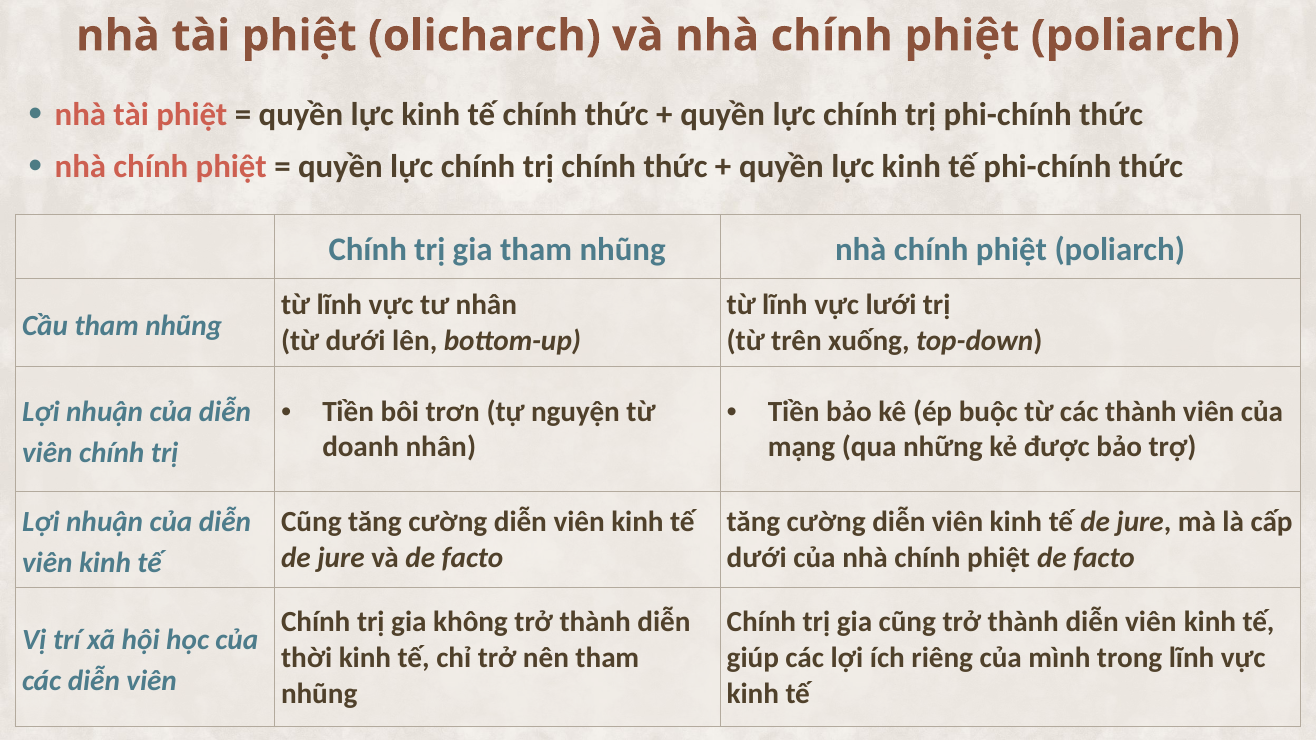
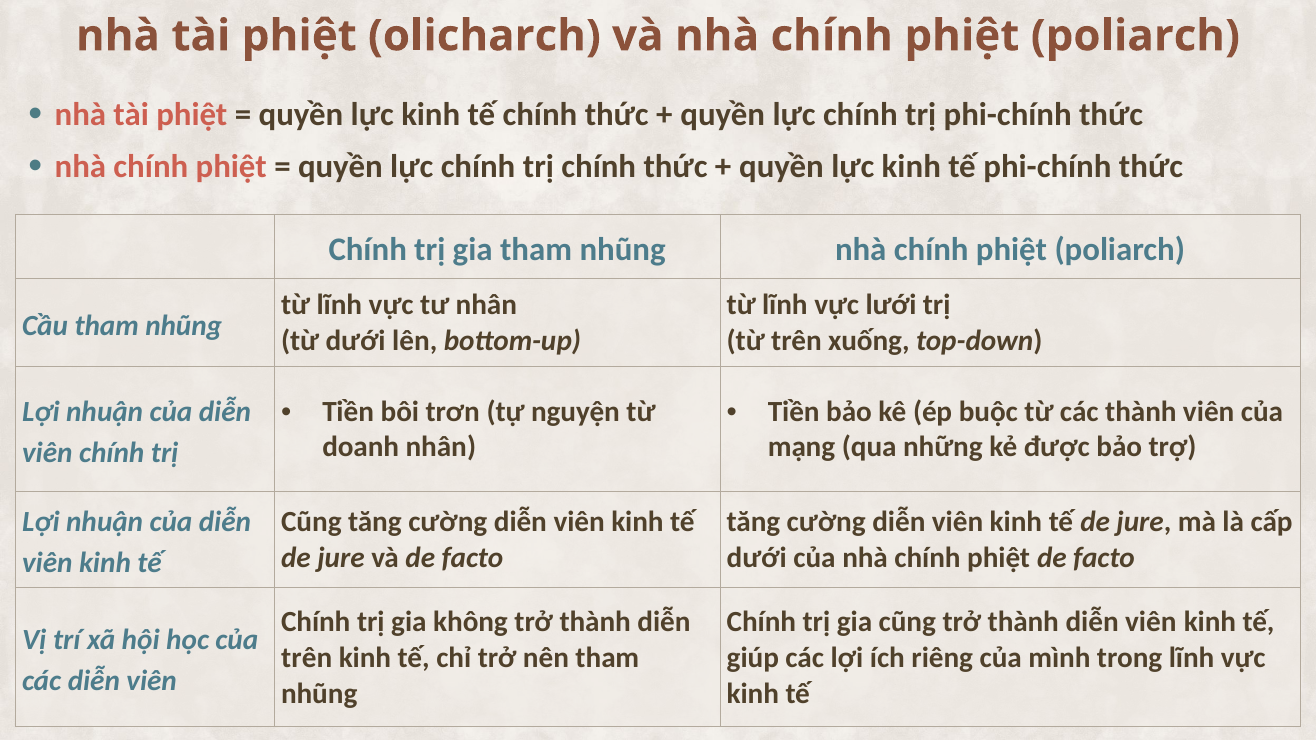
thời at (307, 658): thời -> trên
